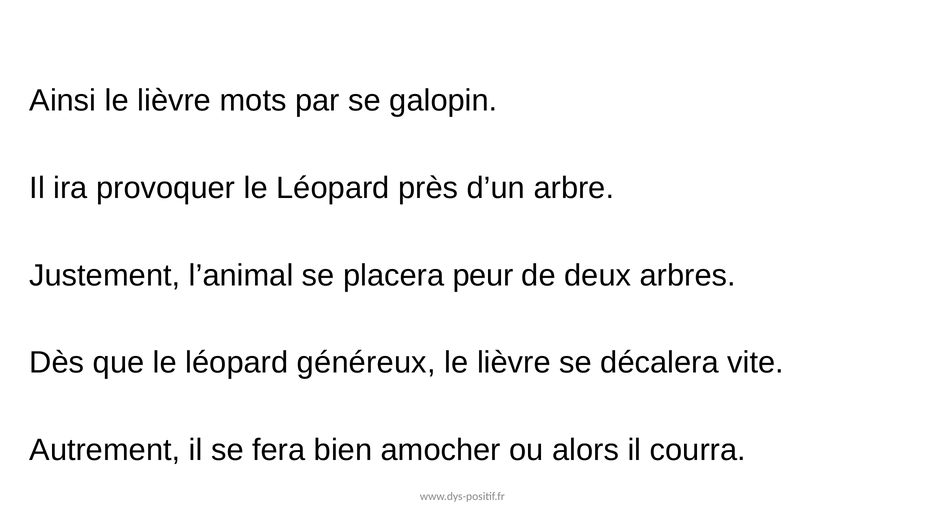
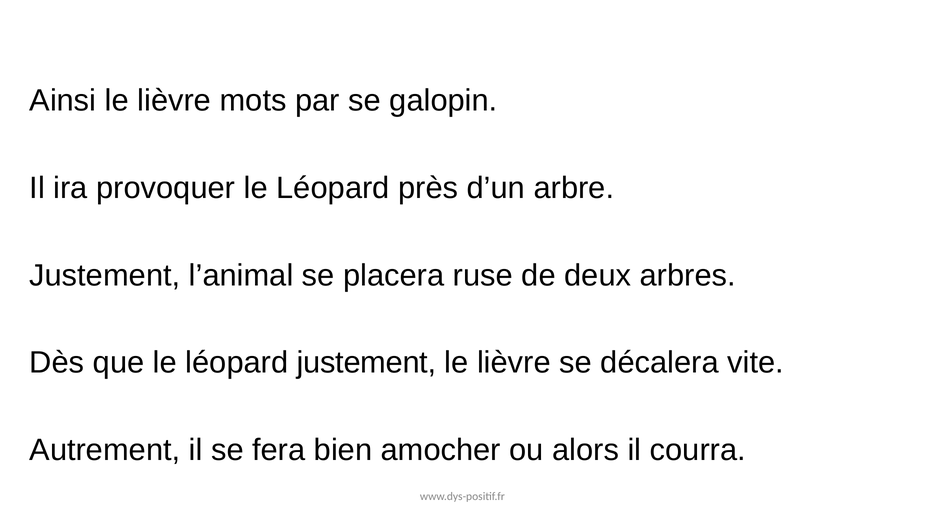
peur: peur -> ruse
léopard généreux: généreux -> justement
